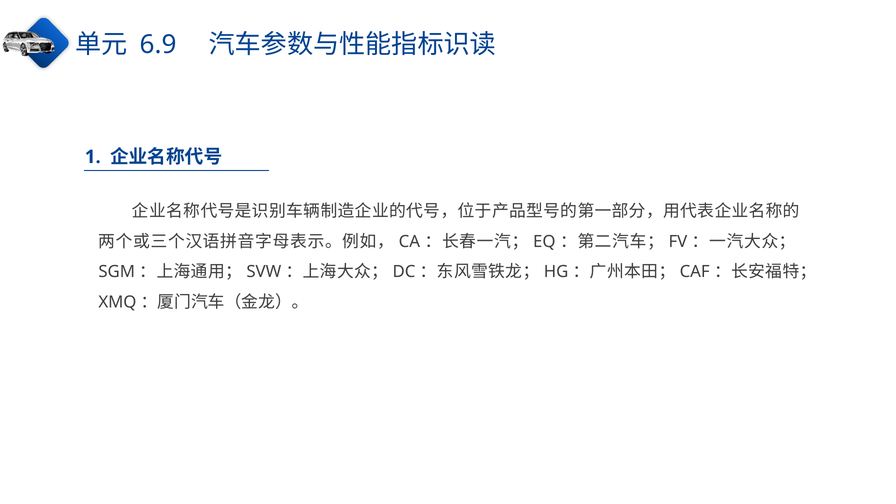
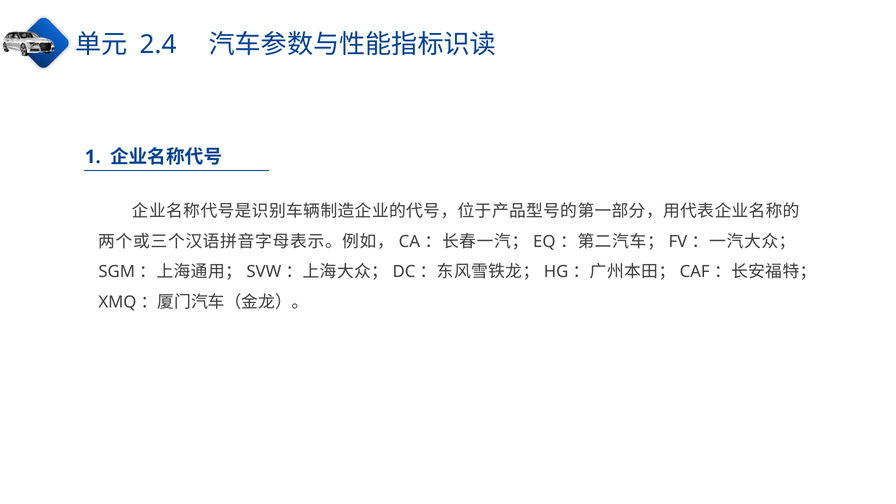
6.9: 6.9 -> 2.4
